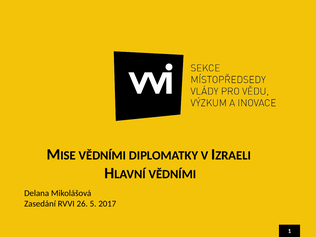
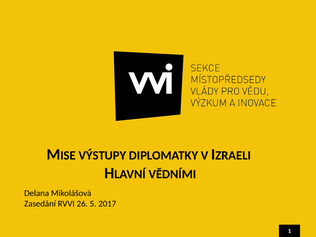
VĚDNÍMI at (102, 155): VĚDNÍMI -> VÝSTUPY
